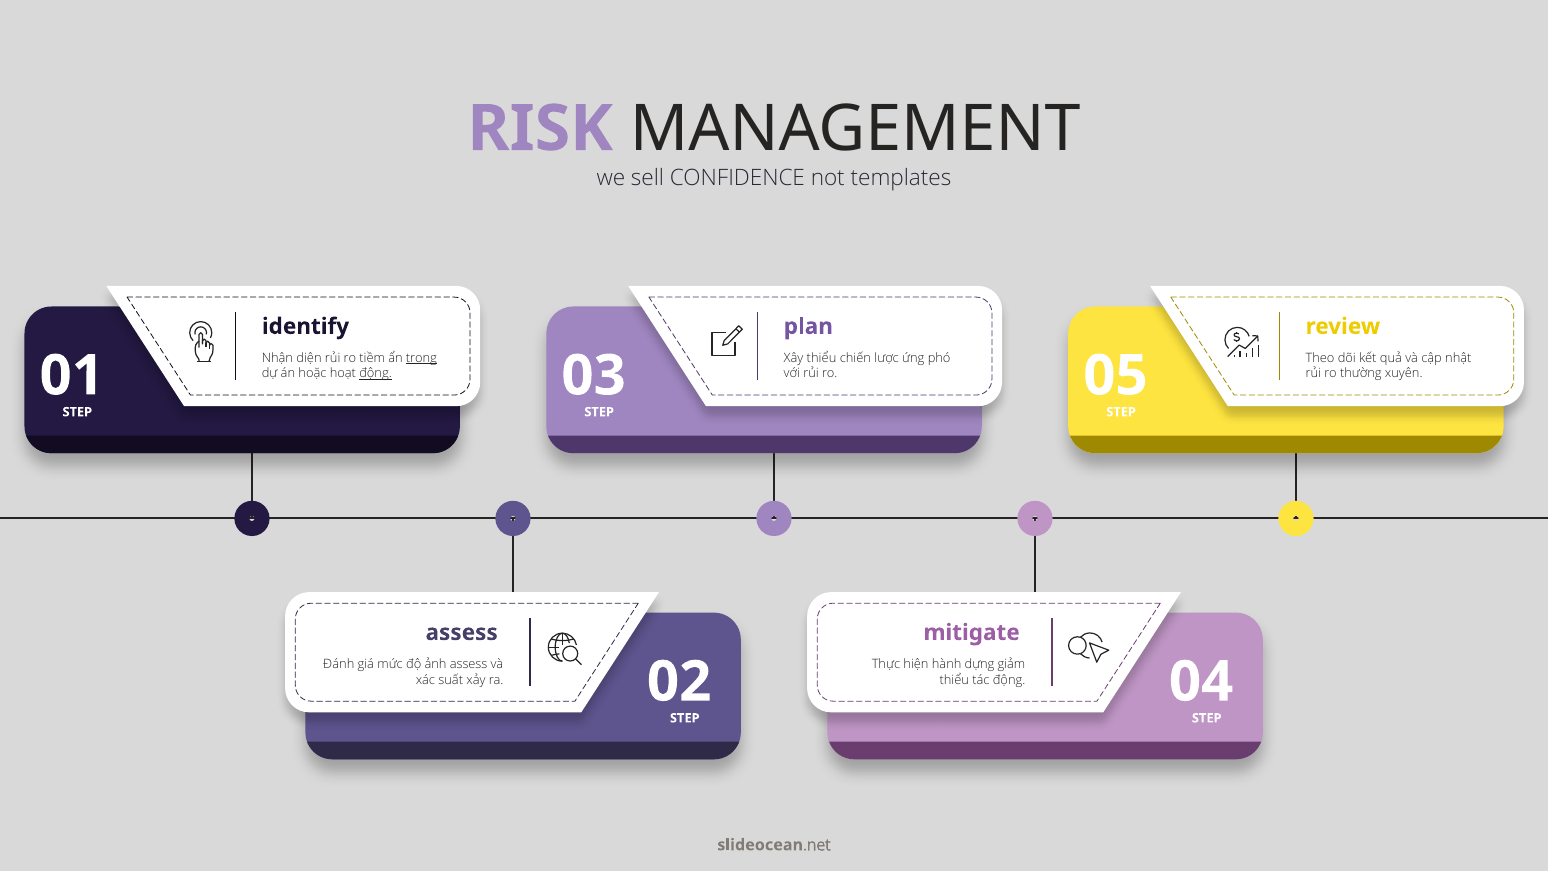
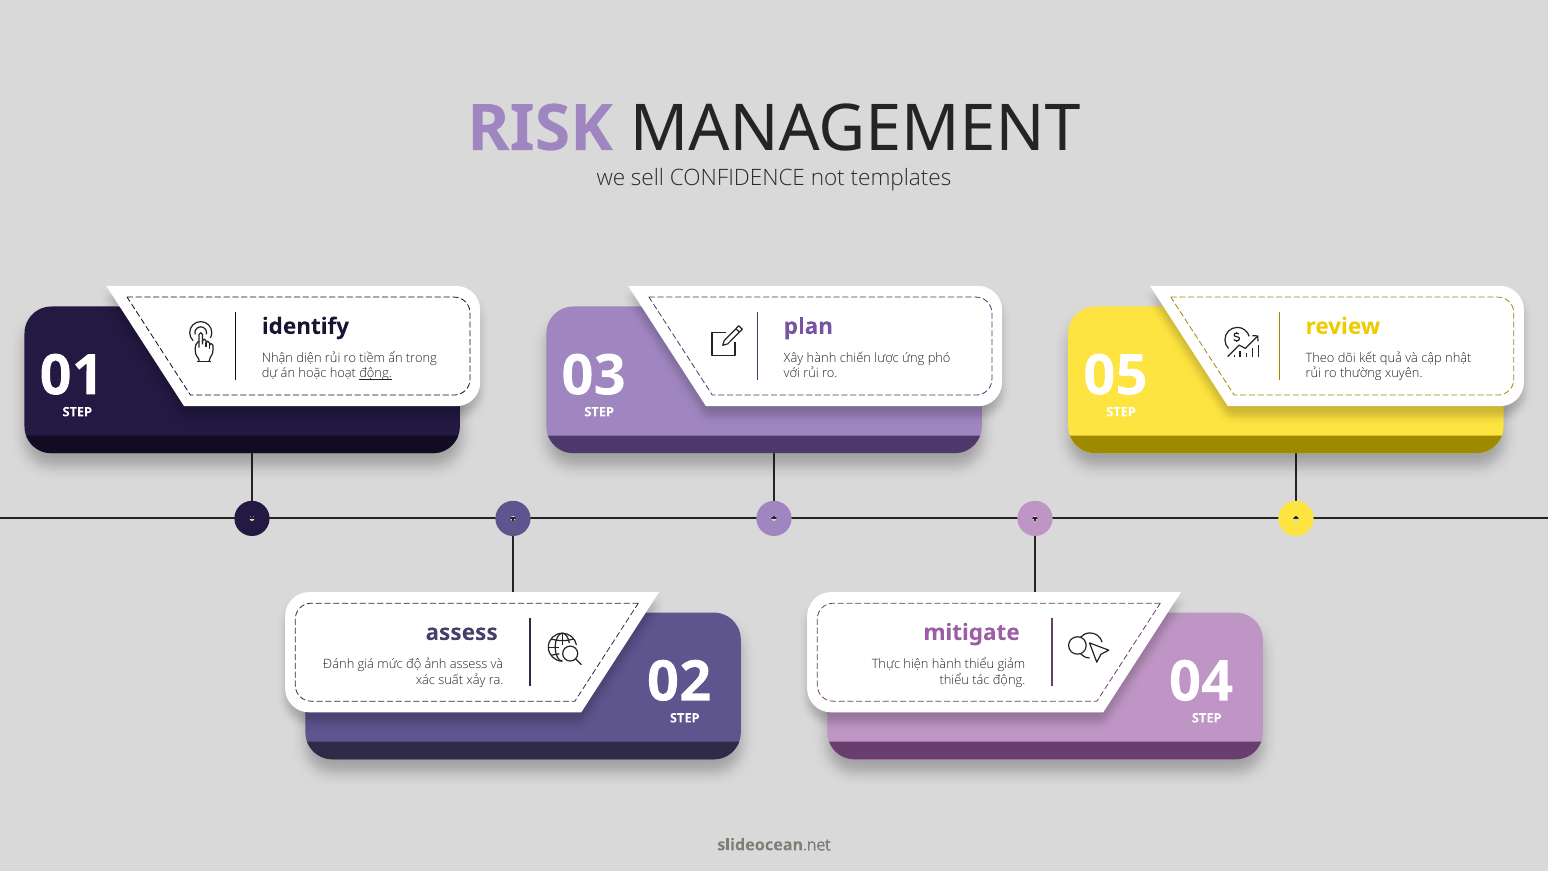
trong underline: present -> none
Xây thiểu: thiểu -> hành
hành dựng: dựng -> thiểu
